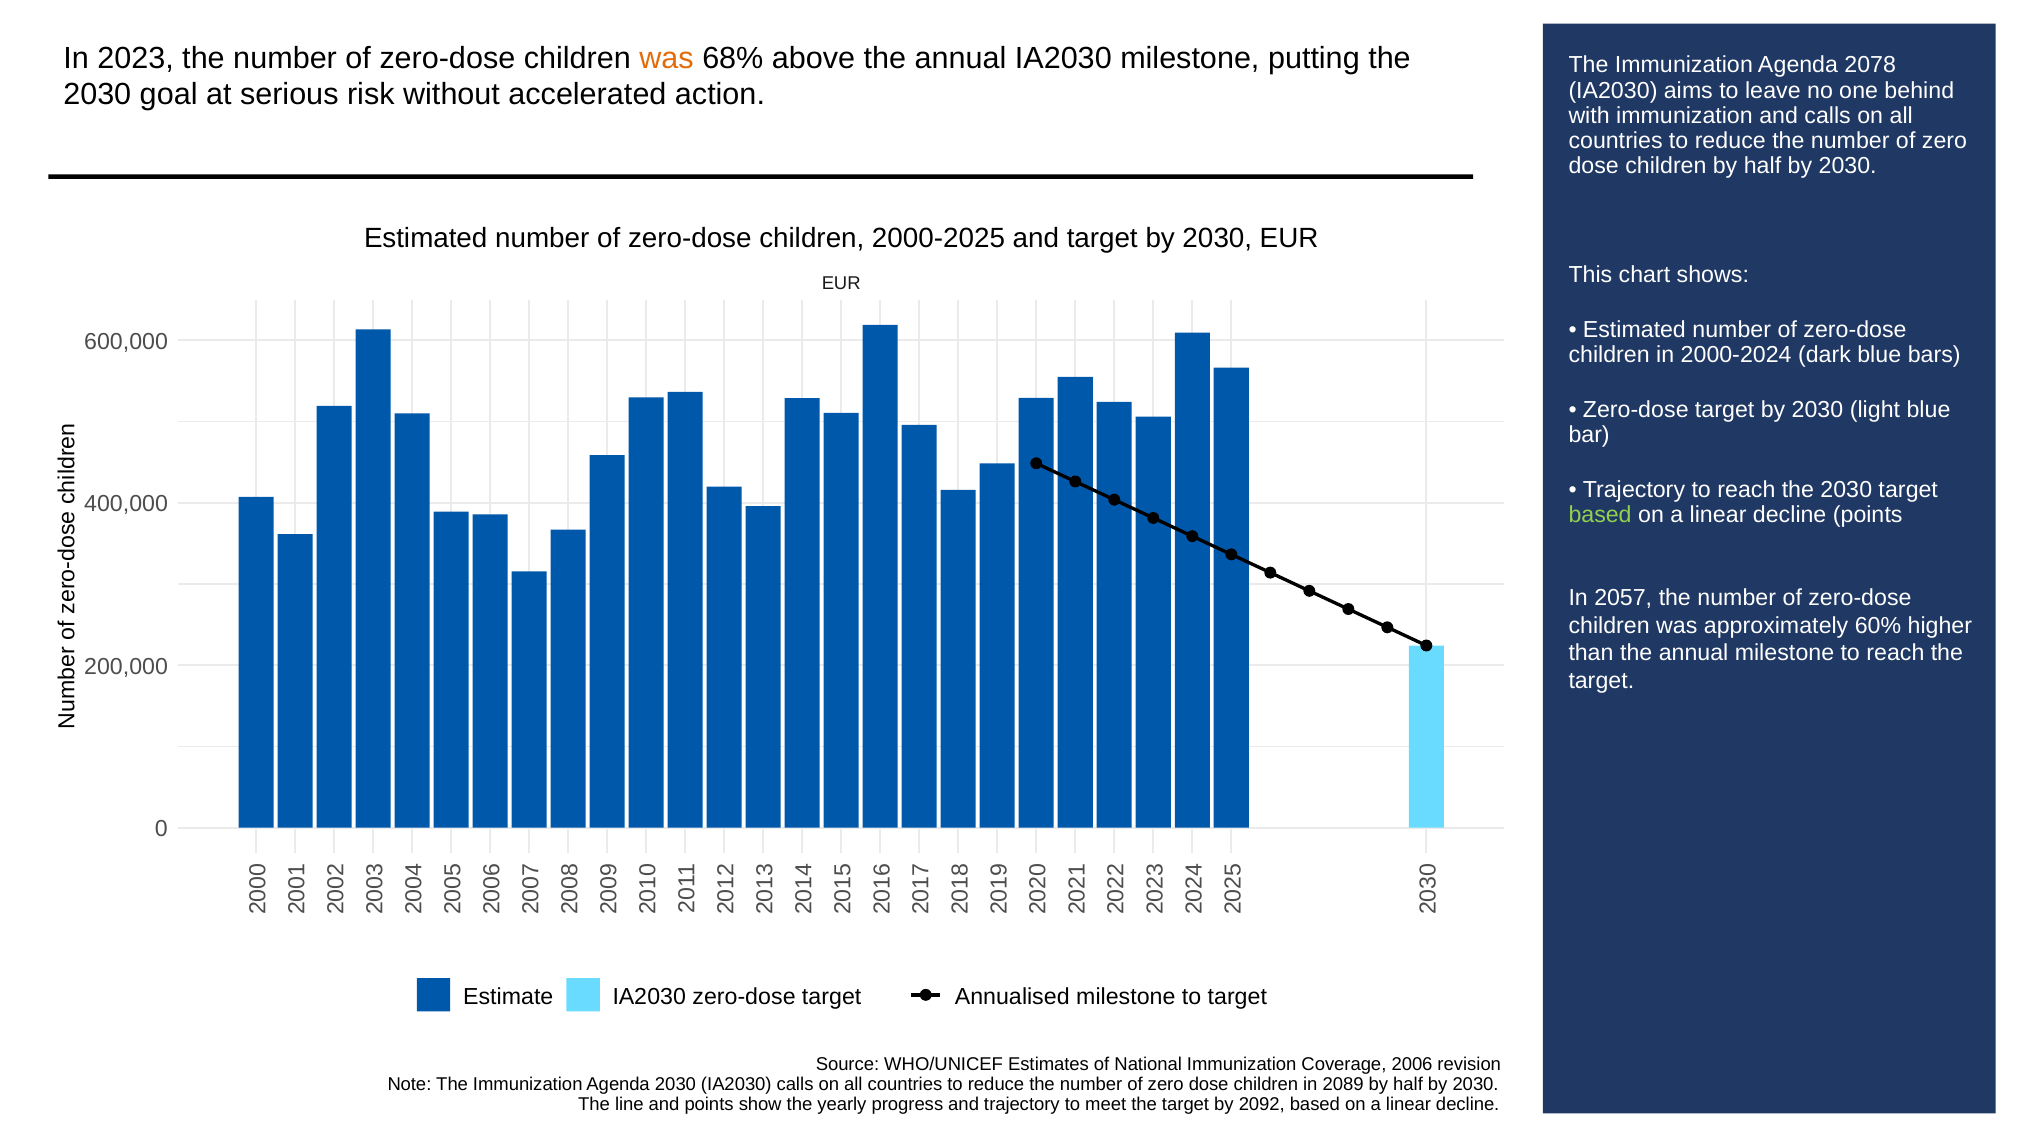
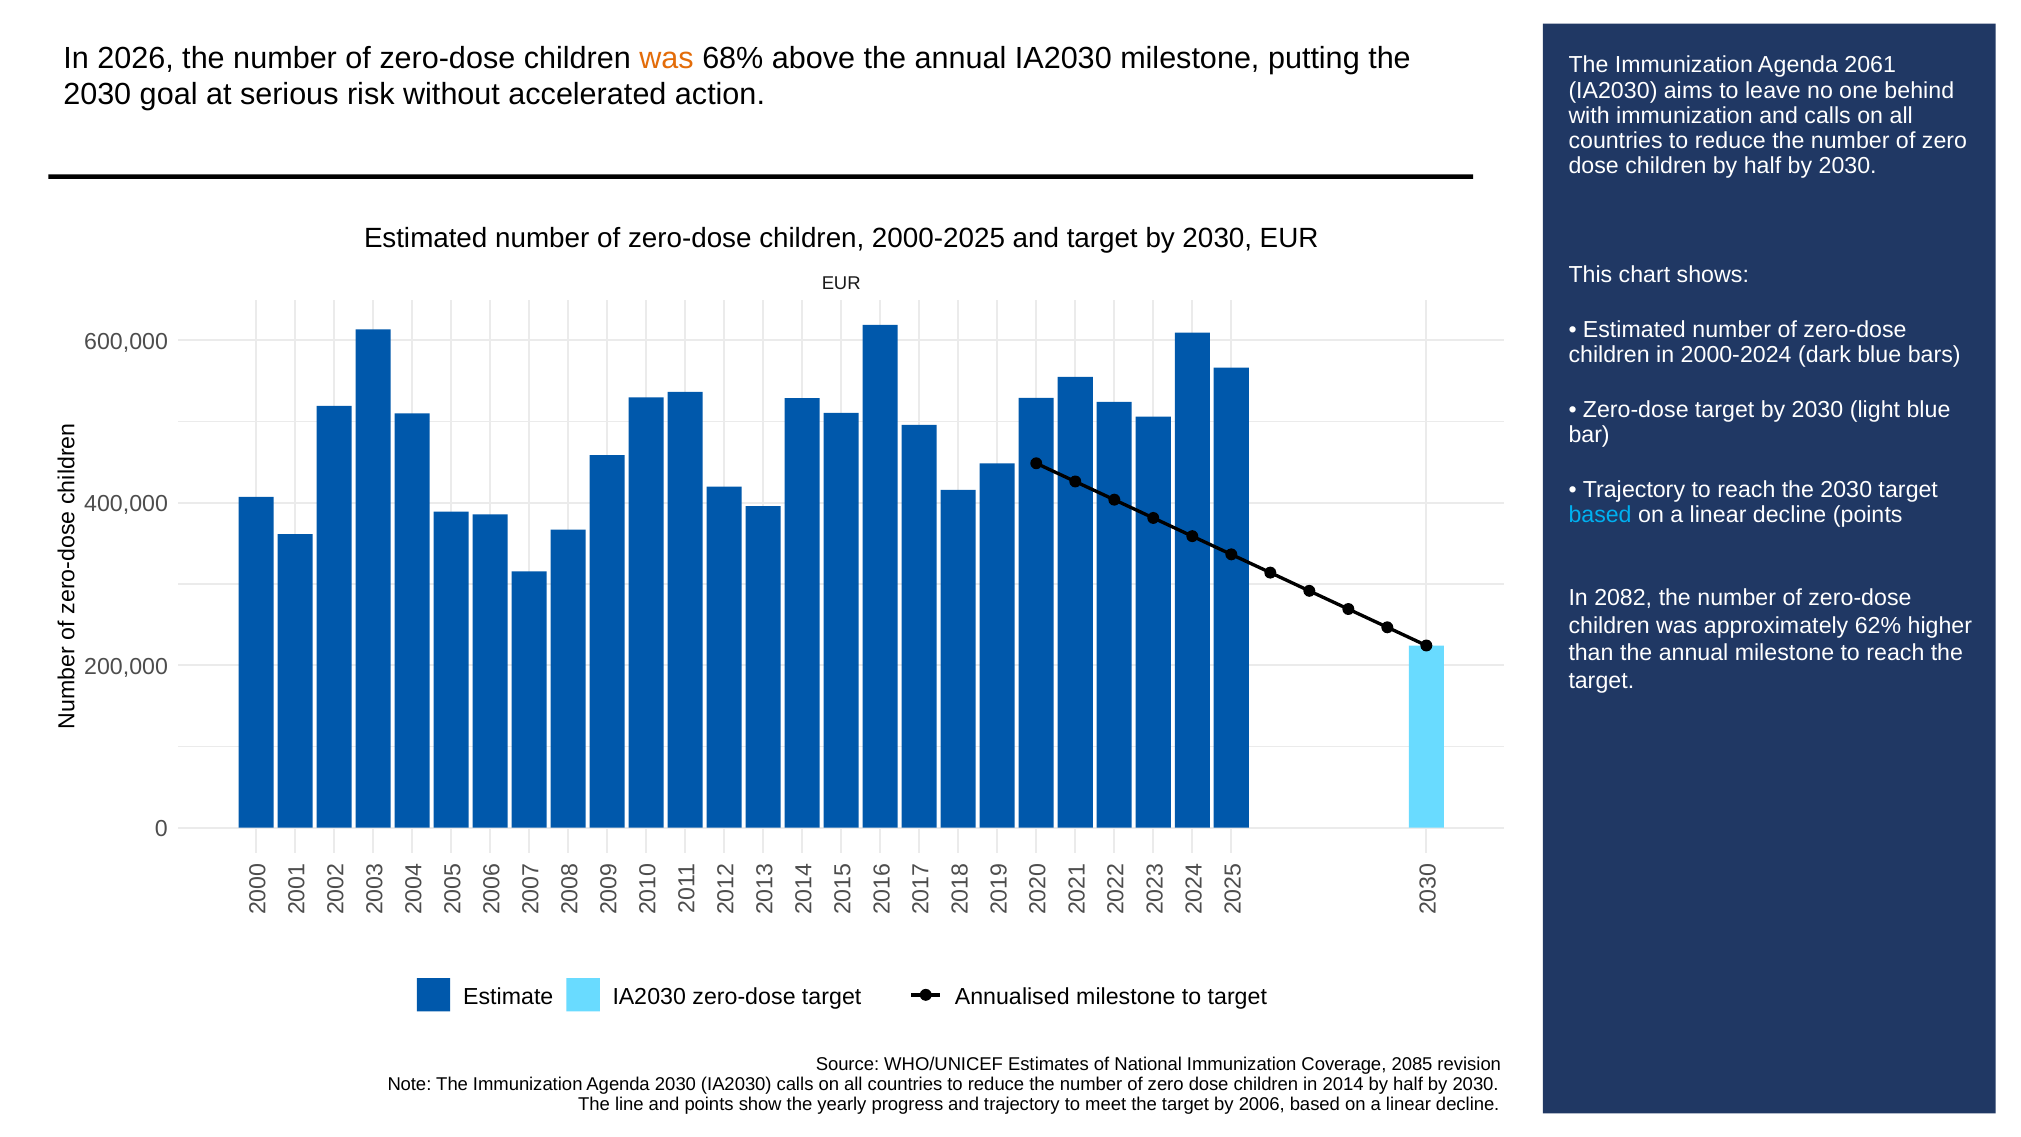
2023: 2023 -> 2026
2078: 2078 -> 2061
based at (1600, 515) colour: light green -> light blue
2057: 2057 -> 2082
60%: 60% -> 62%
2006: 2006 -> 2085
2089: 2089 -> 2014
2092: 2092 -> 2006
